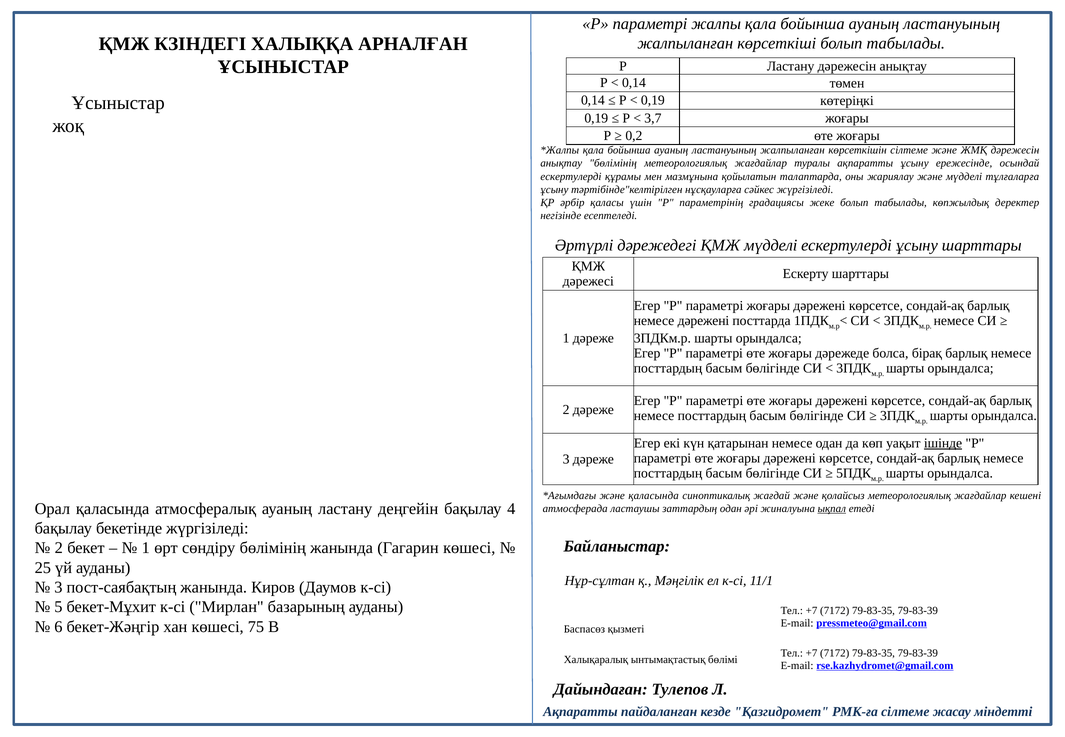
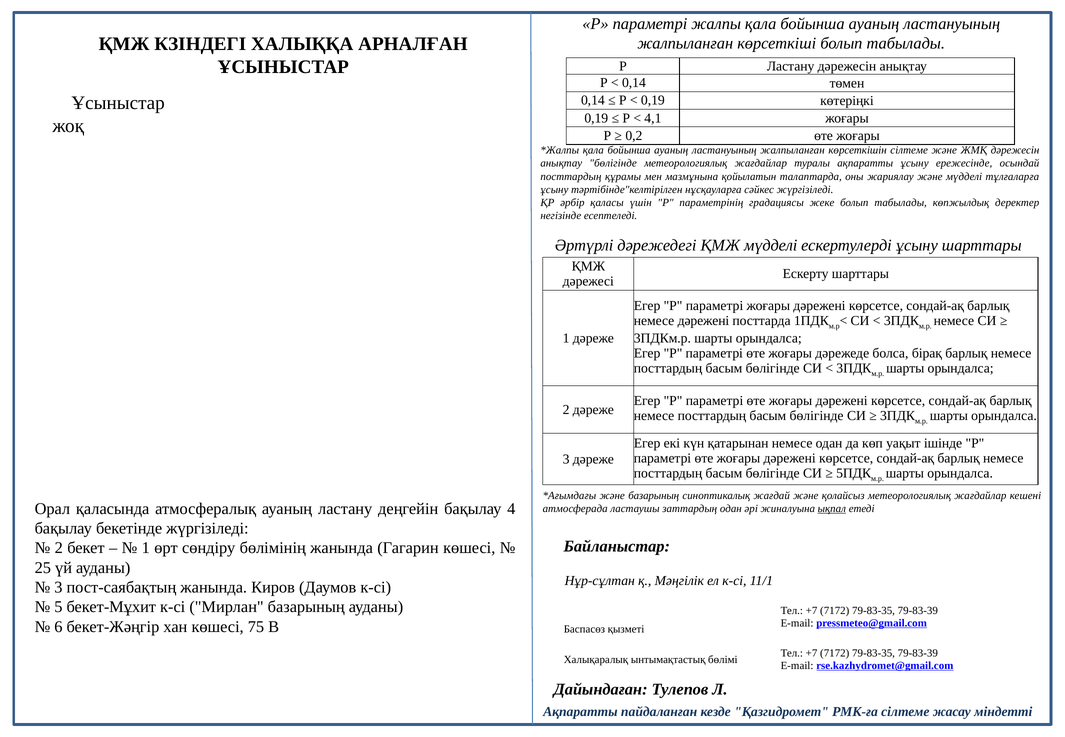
3,7: 3,7 -> 4,1
анықтау бөлімінің: бөлімінің -> бөлігінде
ескертулерді at (571, 177): ескертулерді -> посттардың
ішінде underline: present -> none
және қаласында: қаласында -> базарының
